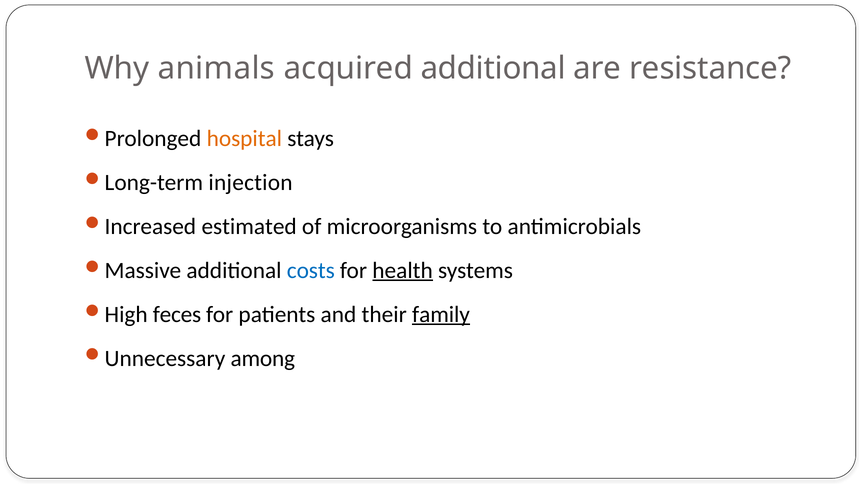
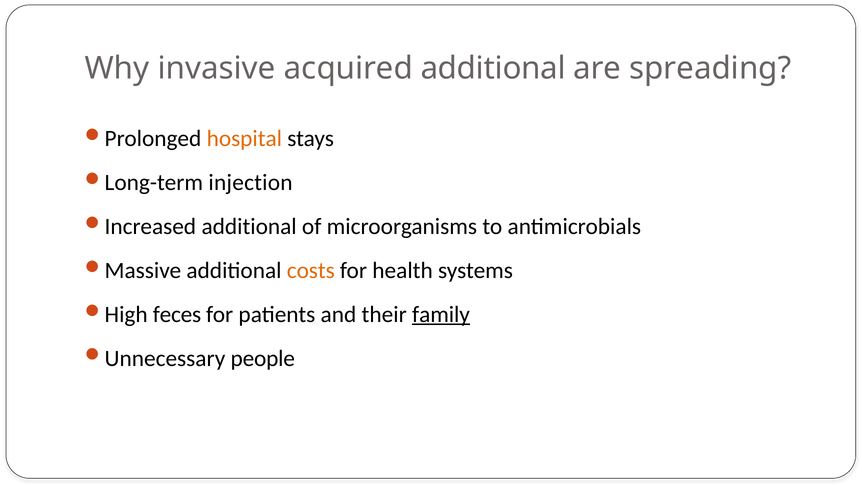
animals: animals -> invasive
resistance: resistance -> spreading
estimated at (249, 226): estimated -> additional
costs colour: blue -> orange
health underline: present -> none
among: among -> people
